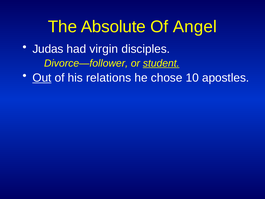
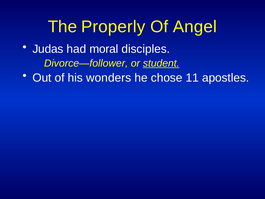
Absolute: Absolute -> Properly
virgin: virgin -> moral
Out underline: present -> none
relations: relations -> wonders
10: 10 -> 11
